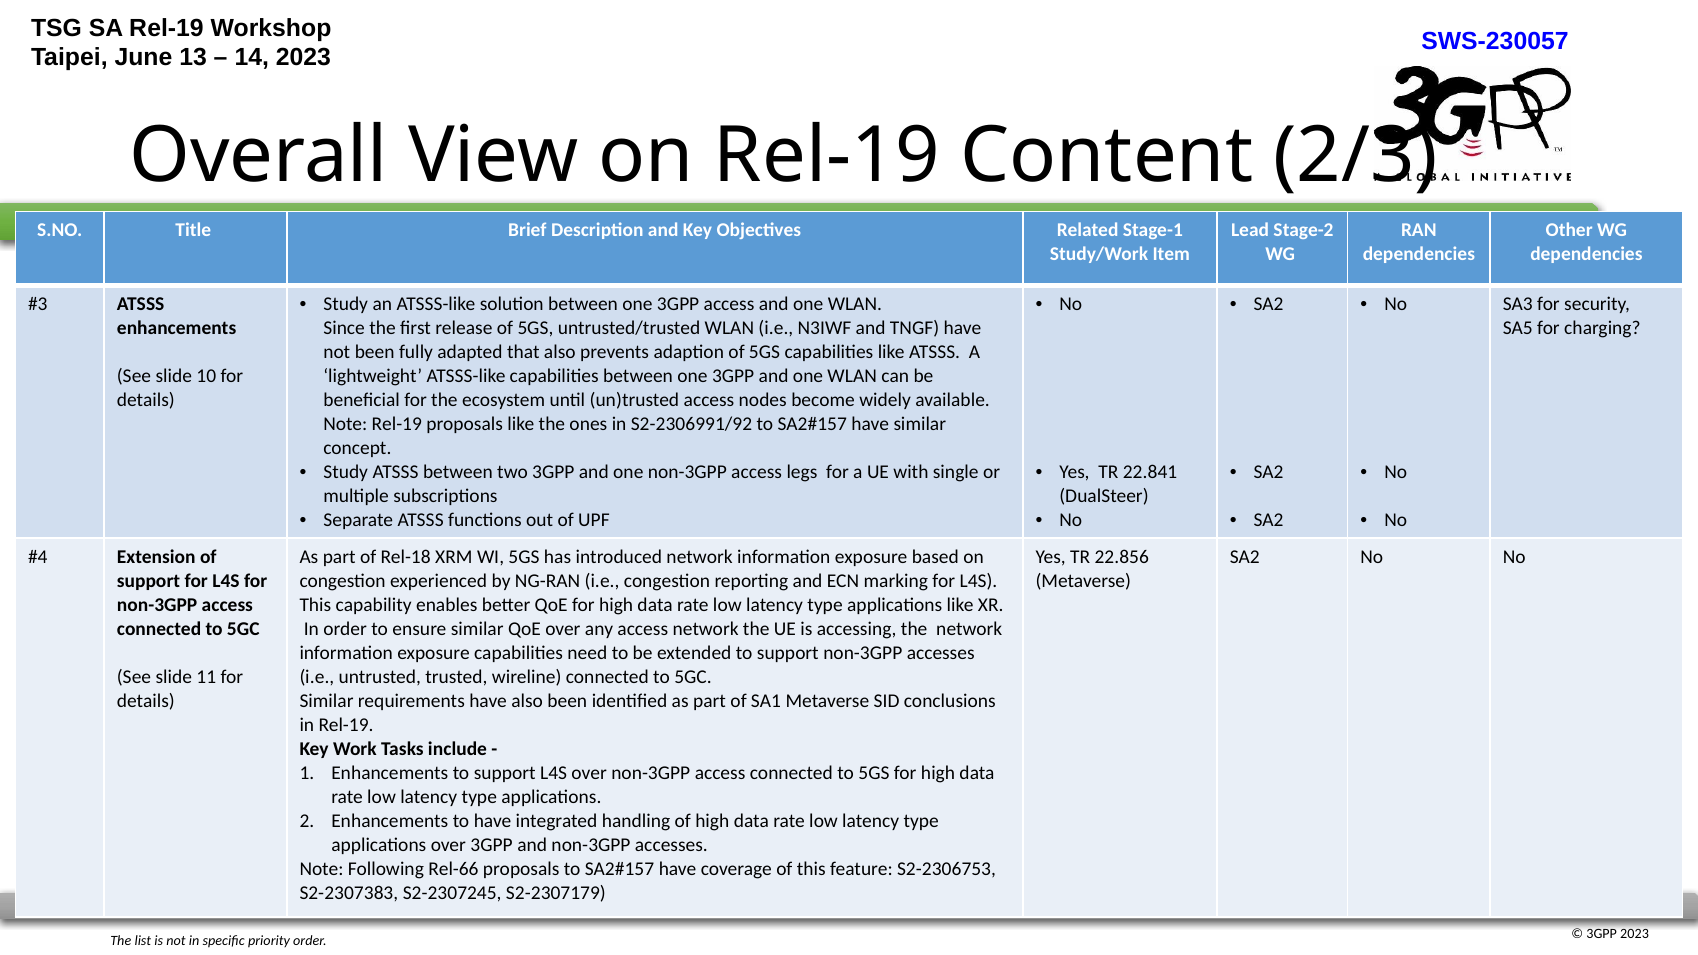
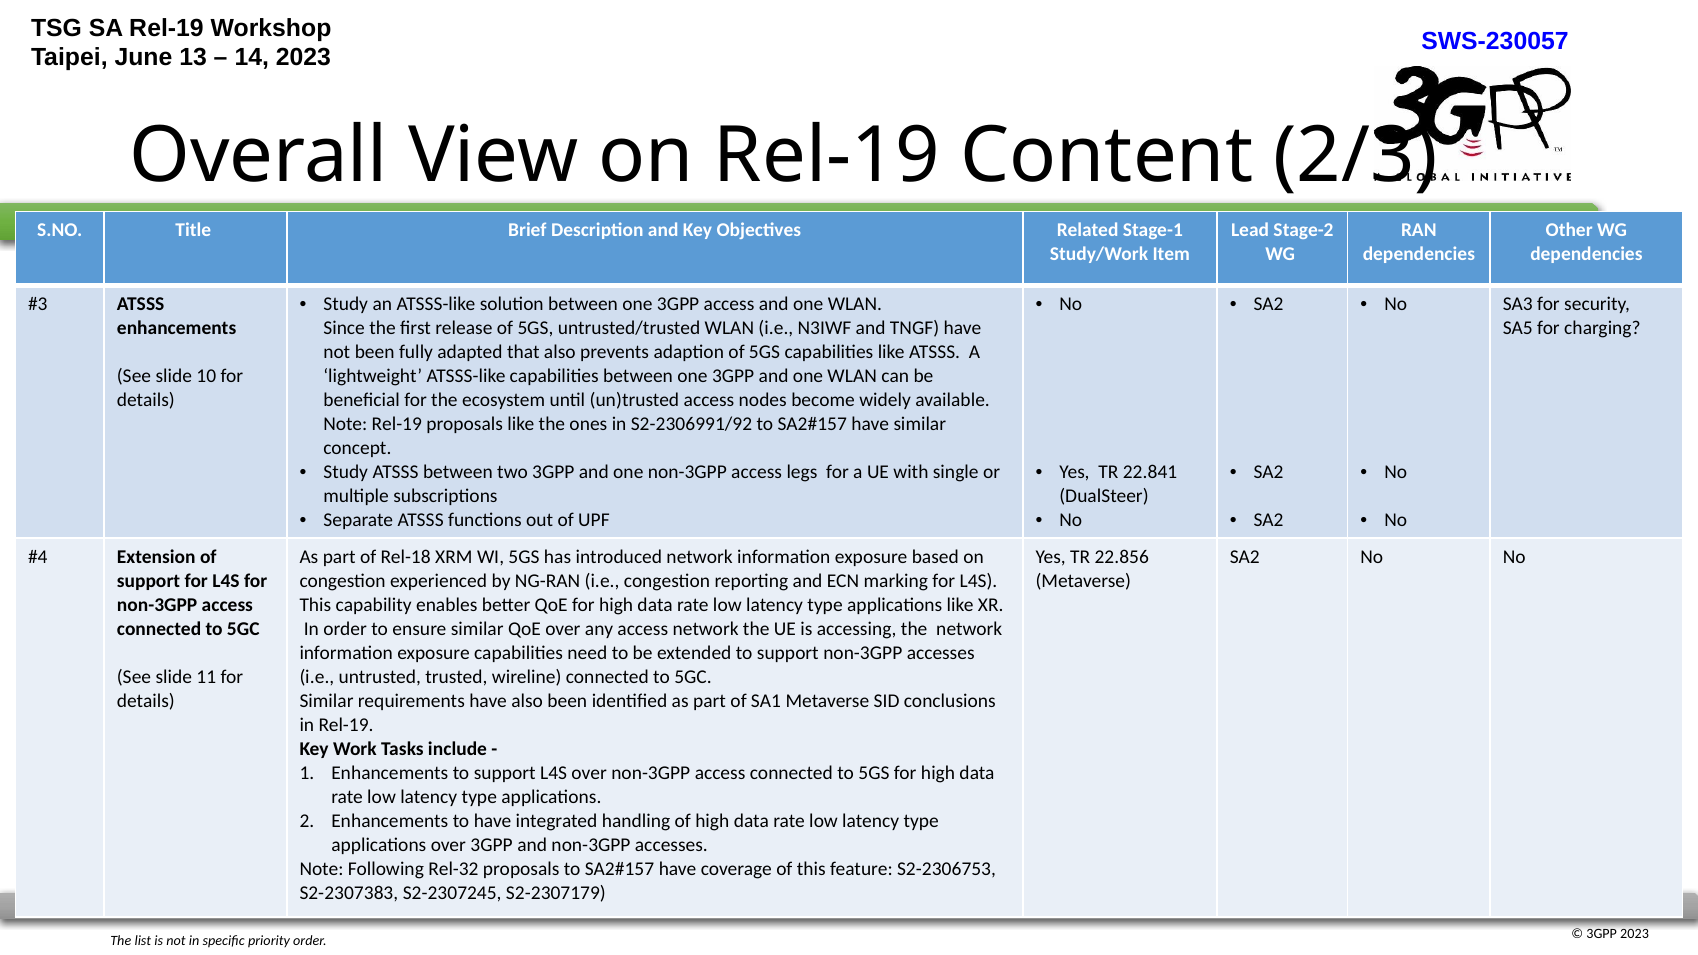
Rel-66: Rel-66 -> Rel-32
